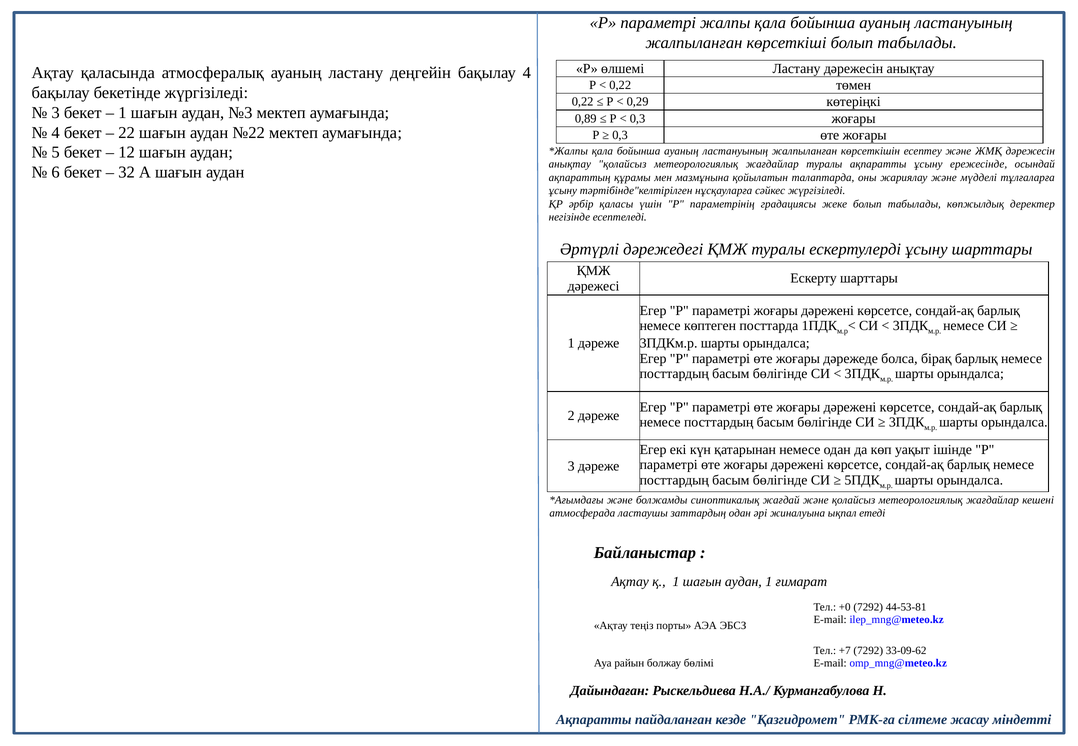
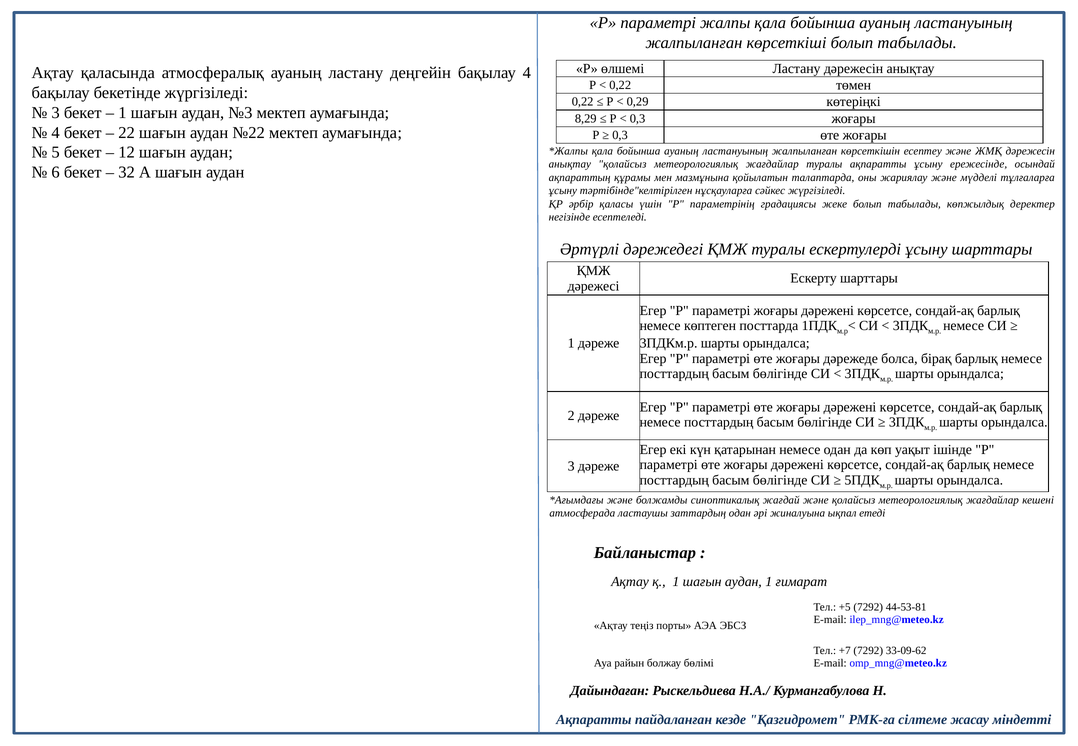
0,89: 0,89 -> 8,29
+0: +0 -> +5
